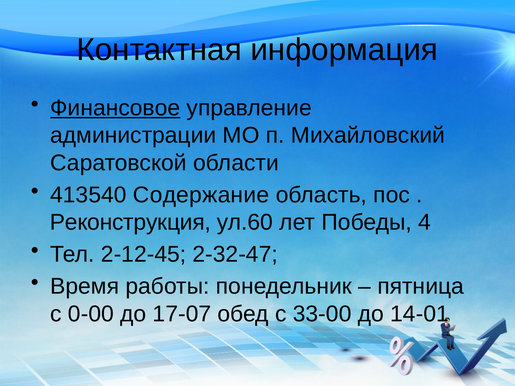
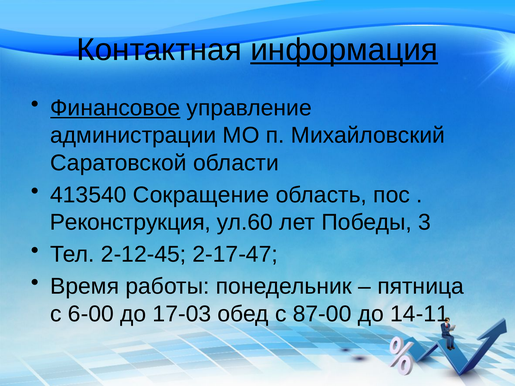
информация underline: none -> present
Содержание: Содержание -> Сокращение
4: 4 -> 3
2-32-47: 2-32-47 -> 2-17-47
0-00: 0-00 -> 6-00
17-07: 17-07 -> 17-03
33-00: 33-00 -> 87-00
14-01: 14-01 -> 14-11
